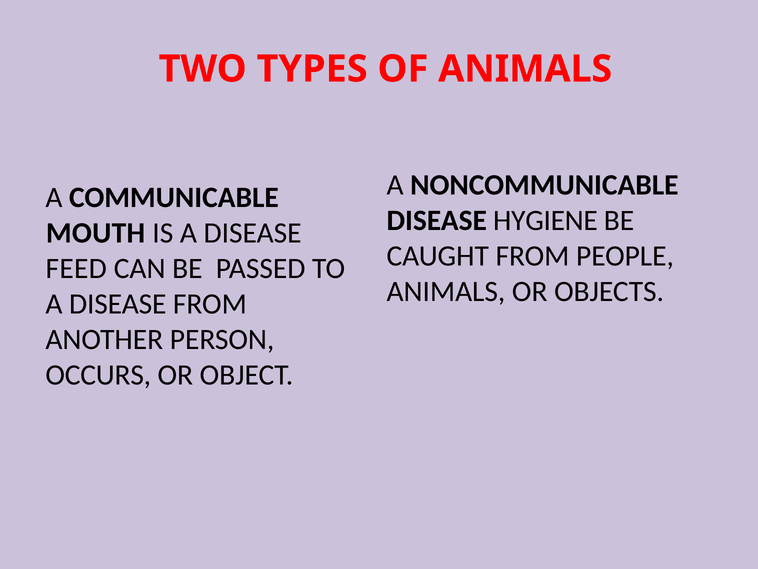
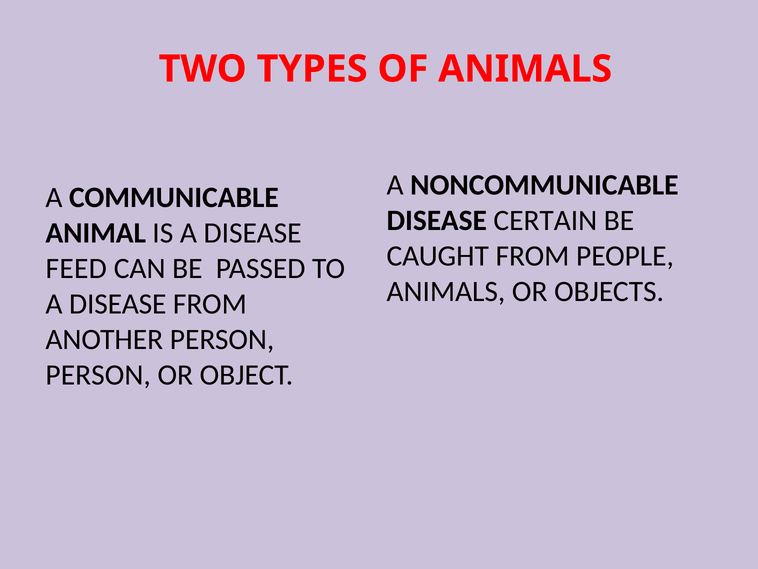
HYGIENE: HYGIENE -> CERTAIN
MOUTH: MOUTH -> ANIMAL
OCCURS at (98, 374): OCCURS -> PERSON
